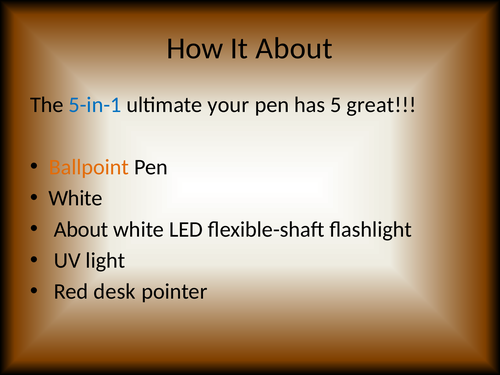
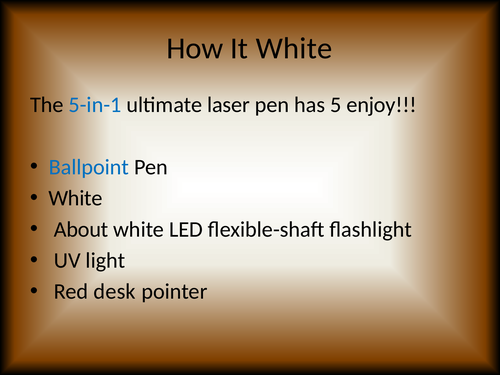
It About: About -> White
your: your -> laser
great: great -> enjoy
Ballpoint colour: orange -> blue
